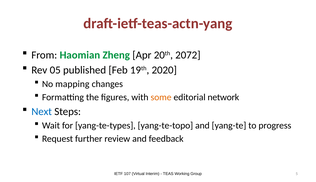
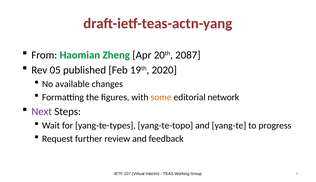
2072: 2072 -> 2087
mapping: mapping -> available
Next colour: blue -> purple
